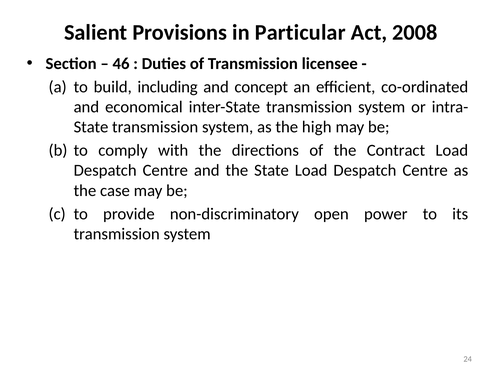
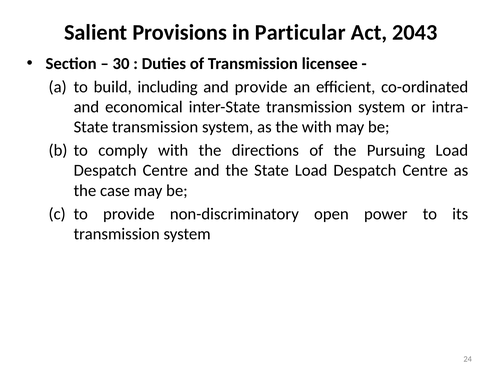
2008: 2008 -> 2043
46: 46 -> 30
and concept: concept -> provide
the high: high -> with
Contract: Contract -> Pursuing
